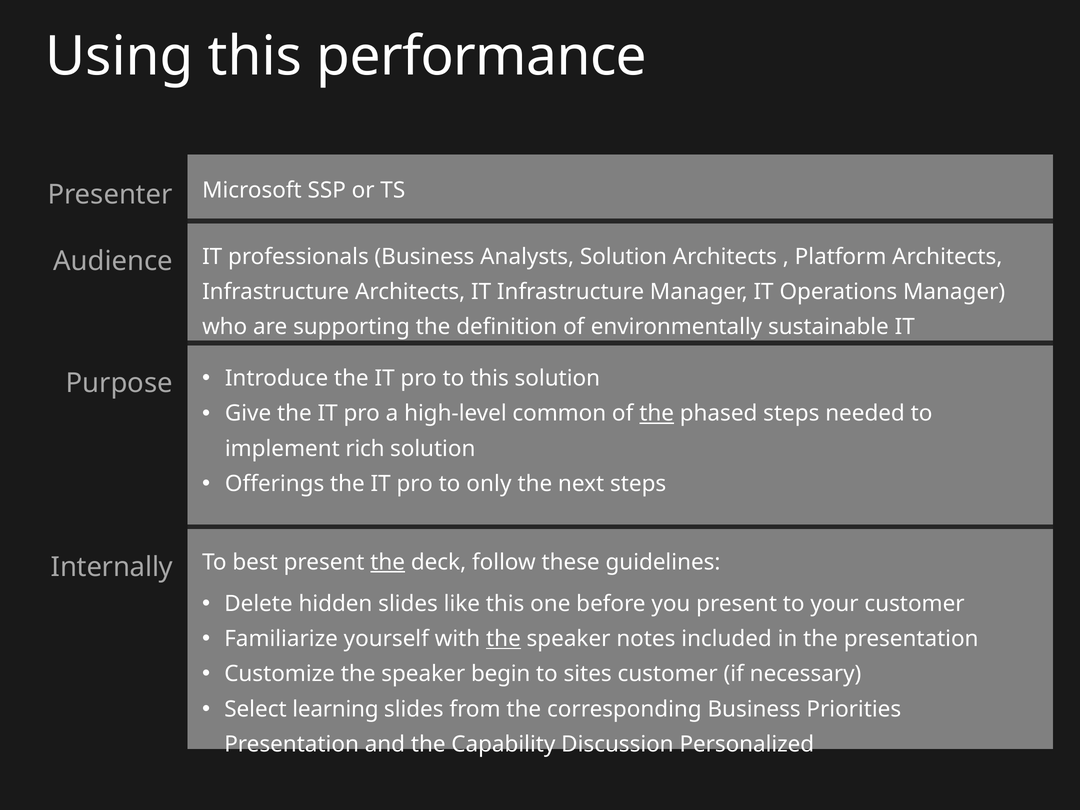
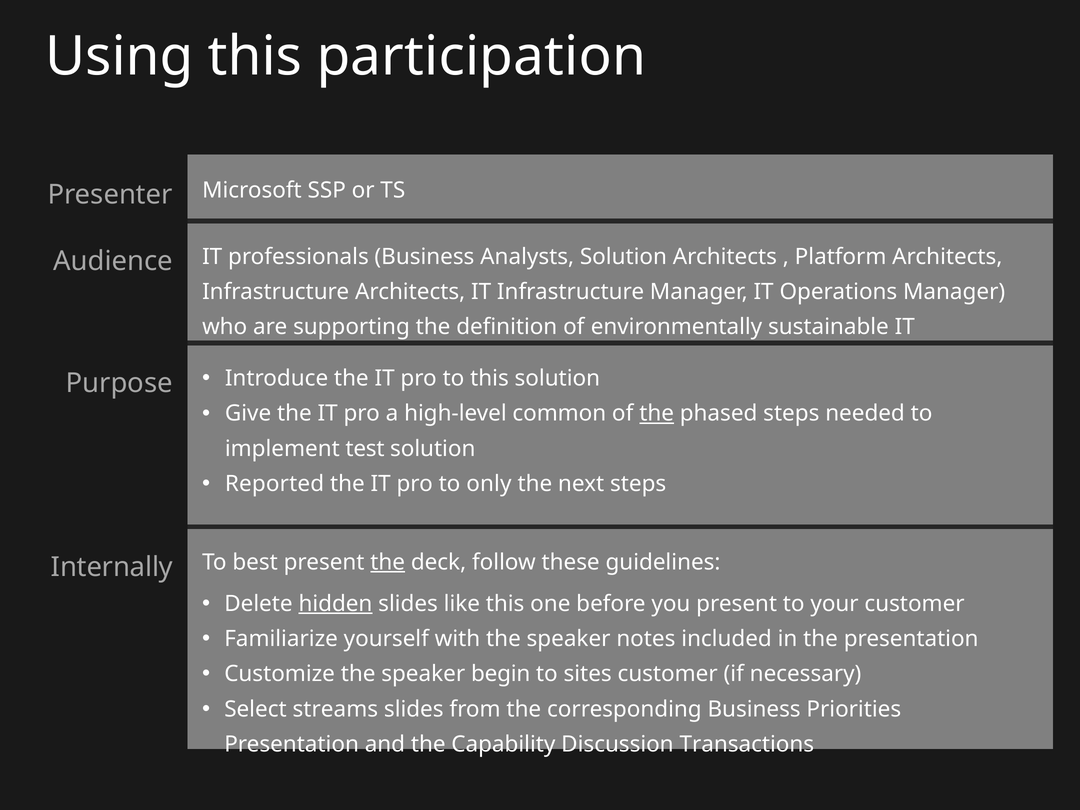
performance: performance -> participation
rich: rich -> test
Offerings: Offerings -> Reported
hidden underline: none -> present
the at (503, 639) underline: present -> none
learning: learning -> streams
Personalized: Personalized -> Transactions
